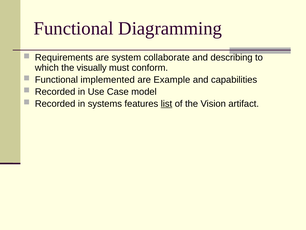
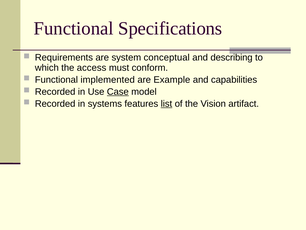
Diagramming: Diagramming -> Specifications
collaborate: collaborate -> conceptual
visually: visually -> access
Case underline: none -> present
